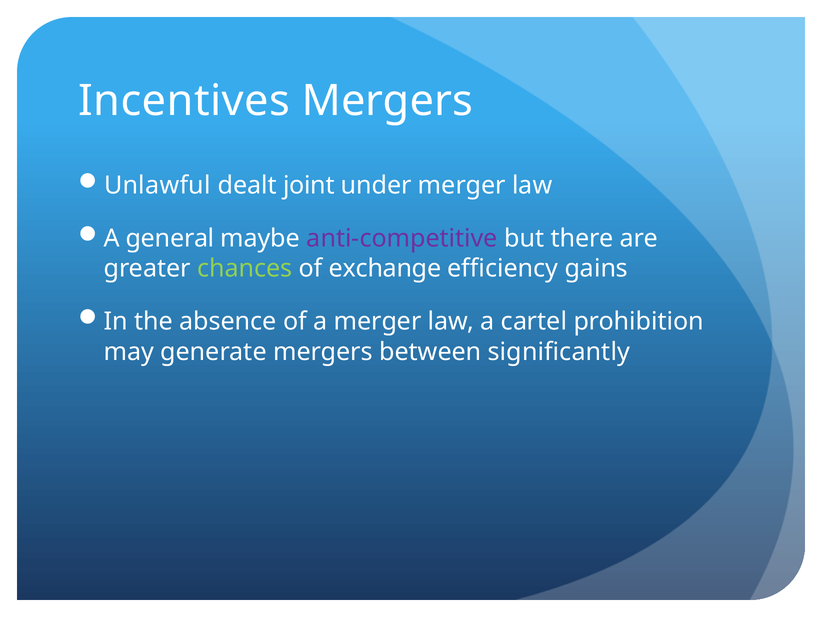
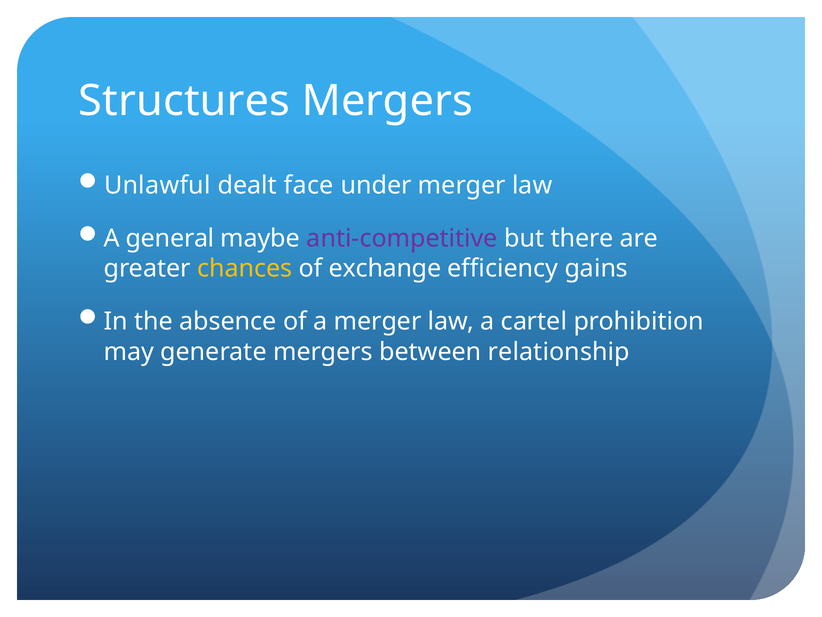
Incentives: Incentives -> Structures
joint: joint -> face
chances colour: light green -> yellow
significantly: significantly -> relationship
